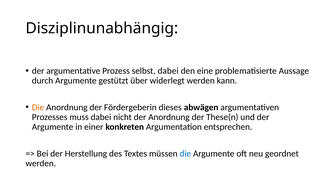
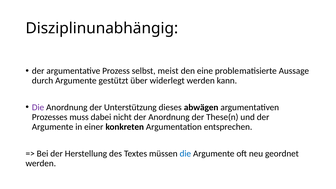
selbst dabei: dabei -> meist
Die at (38, 107) colour: orange -> purple
Fördergeberin: Fördergeberin -> Unterstützung
